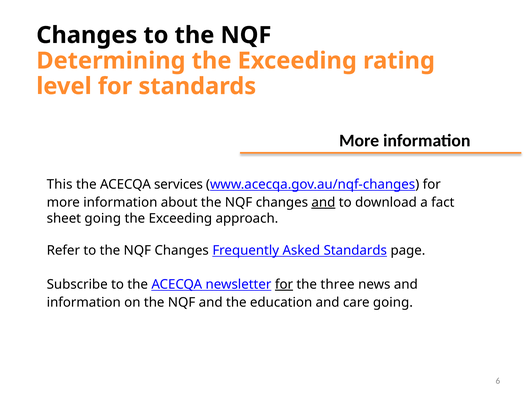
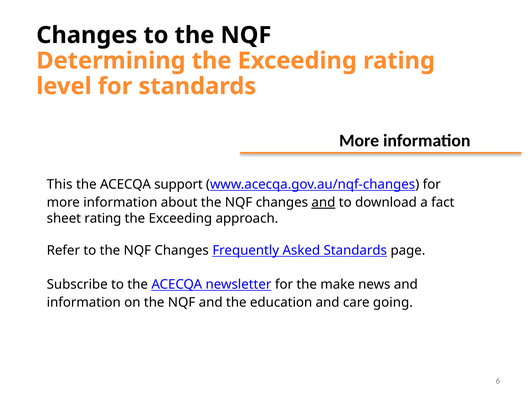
services: services -> support
sheet going: going -> rating
for at (284, 284) underline: present -> none
three: three -> make
